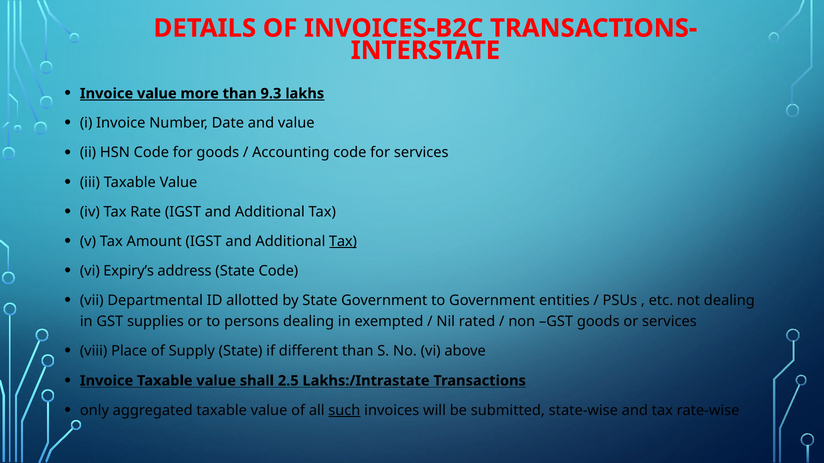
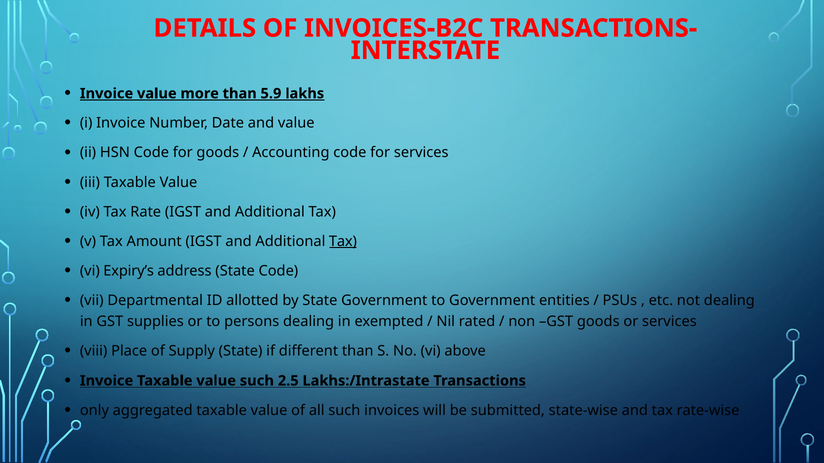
9.3: 9.3 -> 5.9
value shall: shall -> such
such at (344, 411) underline: present -> none
